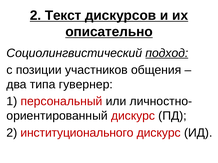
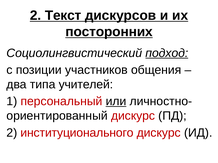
описательно: описательно -> посторонних
гувернер: гувернер -> учителей
или underline: none -> present
